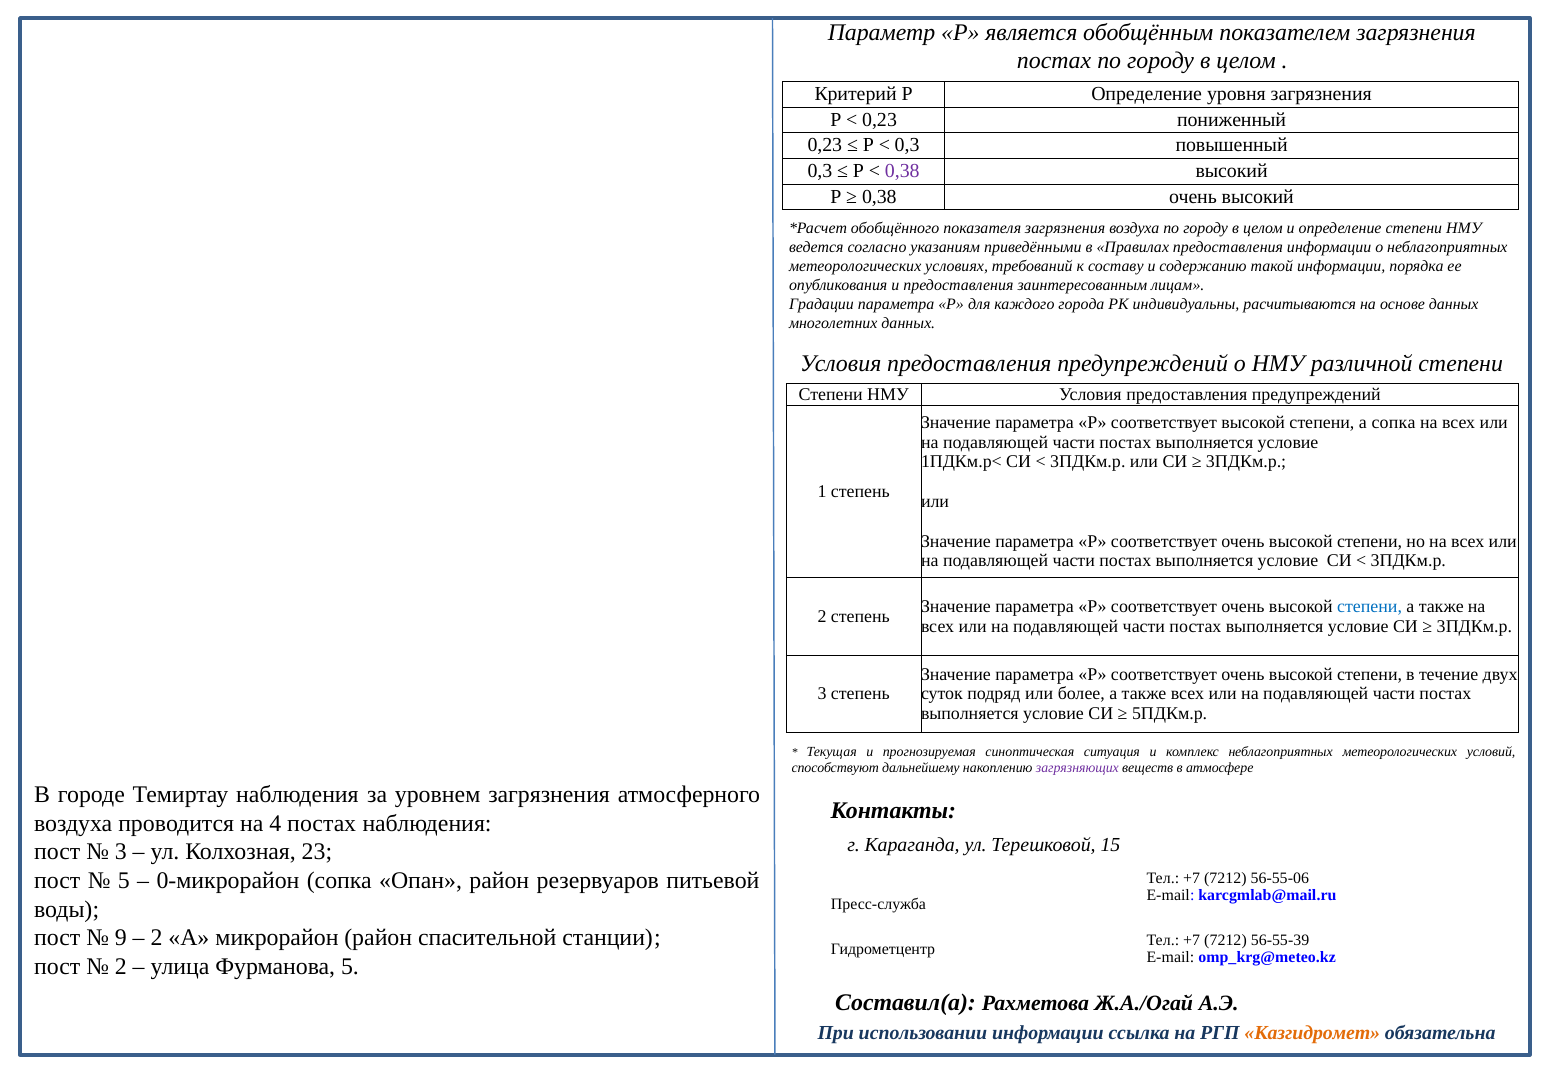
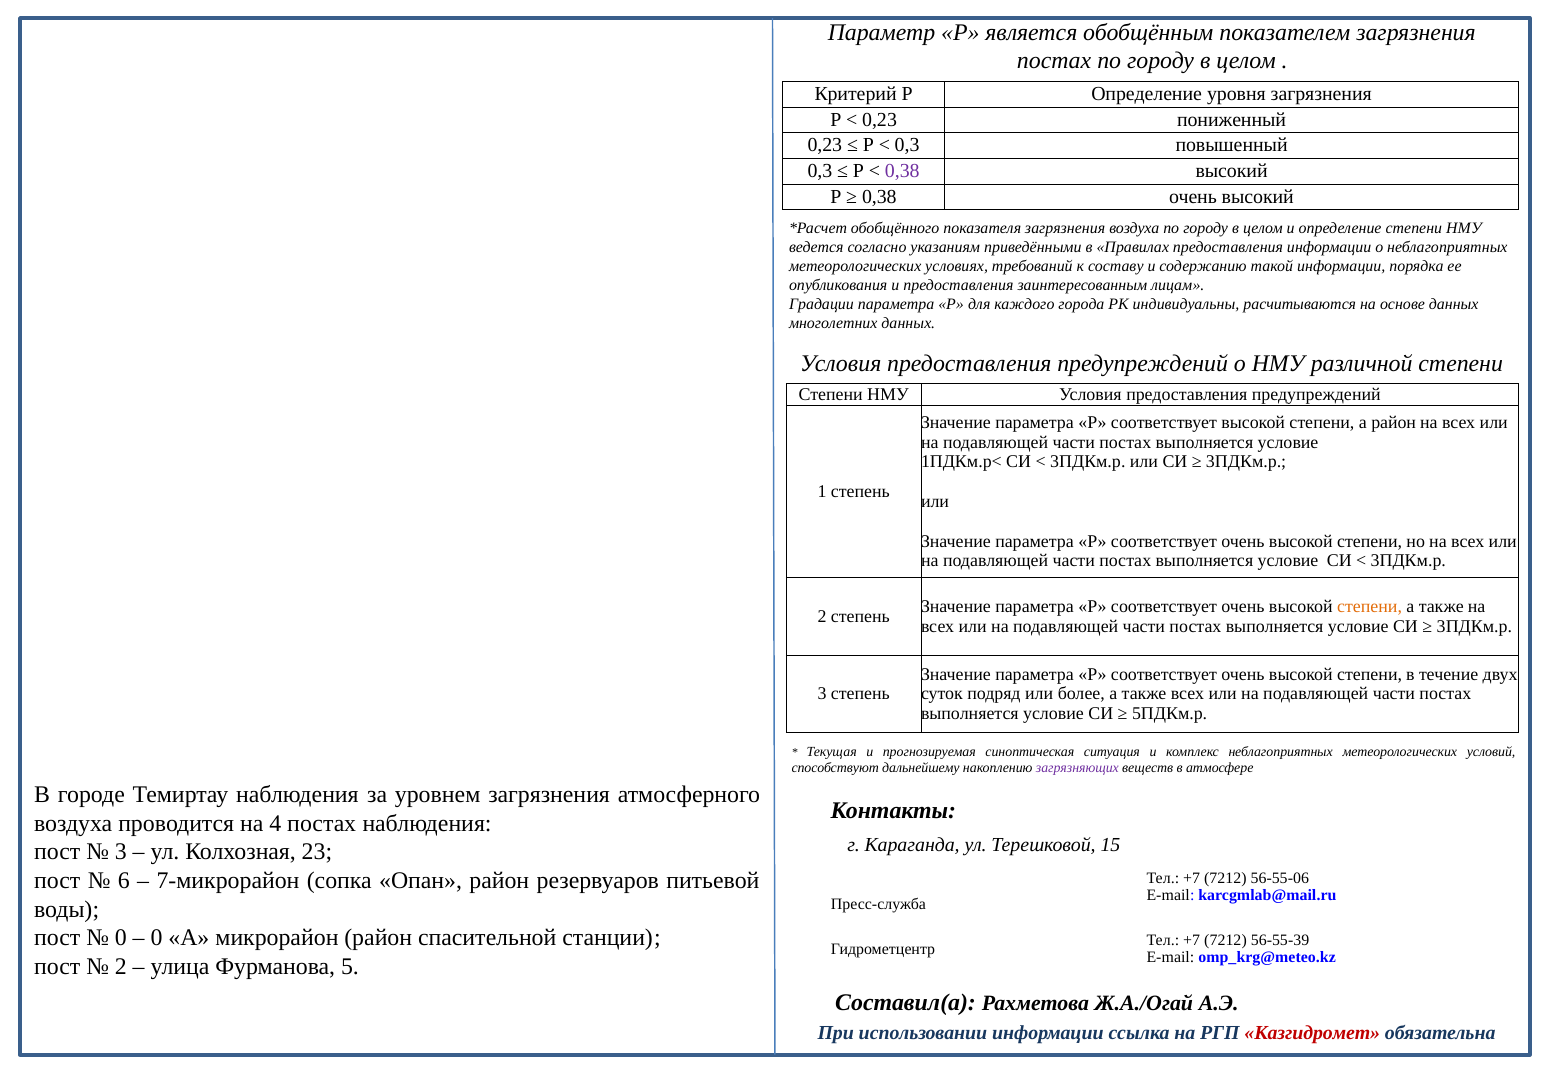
а сопка: сопка -> район
степени at (1370, 607) colour: blue -> orange
5 at (124, 881): 5 -> 6
0-микрорайон: 0-микрорайон -> 7-микрорайон
9 at (121, 938): 9 -> 0
2 at (157, 938): 2 -> 0
Казгидромет colour: orange -> red
